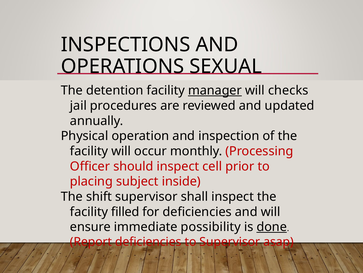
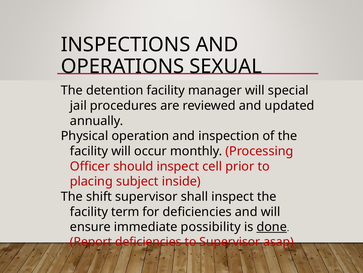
manager underline: present -> none
checks: checks -> special
filled: filled -> term
